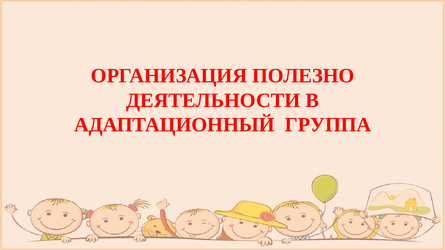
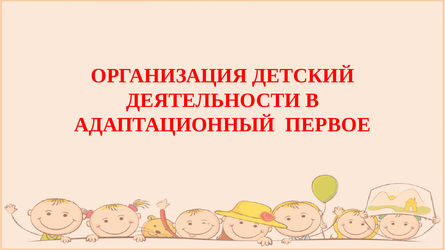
ПОЛЕЗНО: ПОЛЕЗНО -> ДЕТСКИЙ
ГРУППА: ГРУППА -> ПЕРВОЕ
